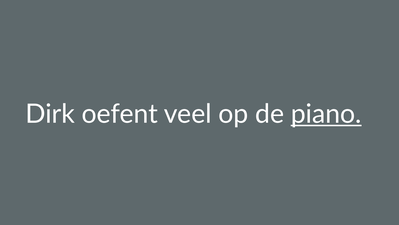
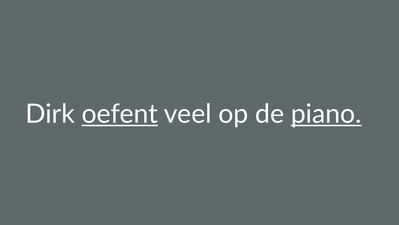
oefent underline: none -> present
